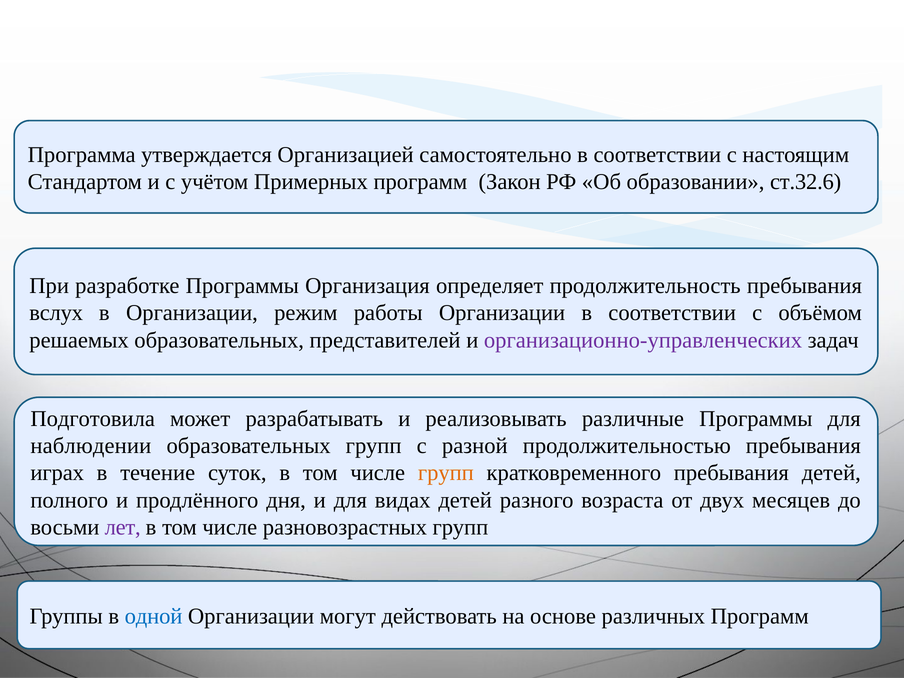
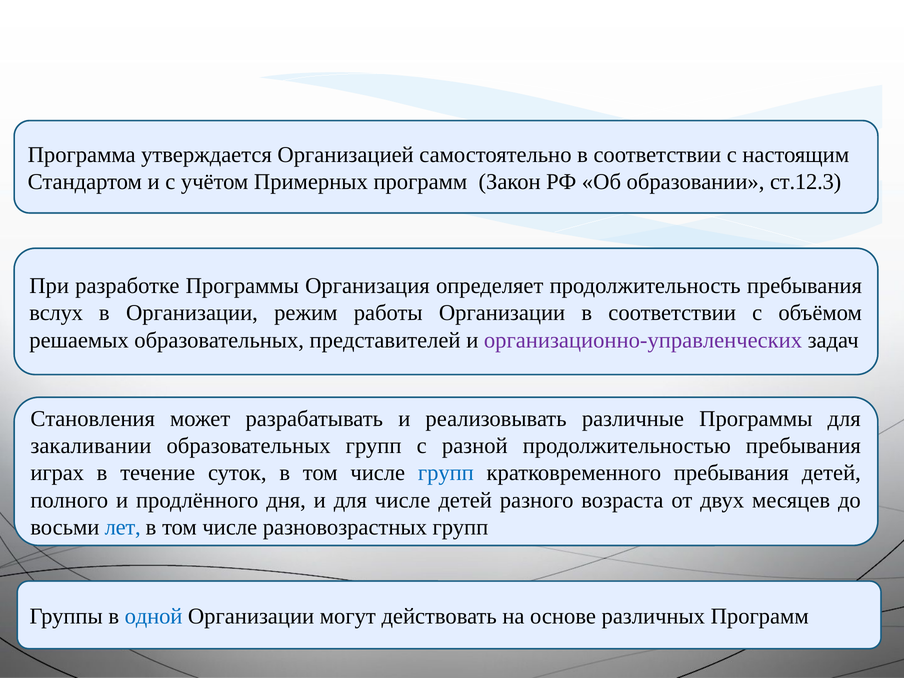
ст.32.6: ст.32.6 -> ст.12.3
Подготовила: Подготовила -> Становления
наблюдении: наблюдении -> закаливании
групп at (446, 473) colour: orange -> blue
для видах: видах -> числе
лет colour: purple -> blue
